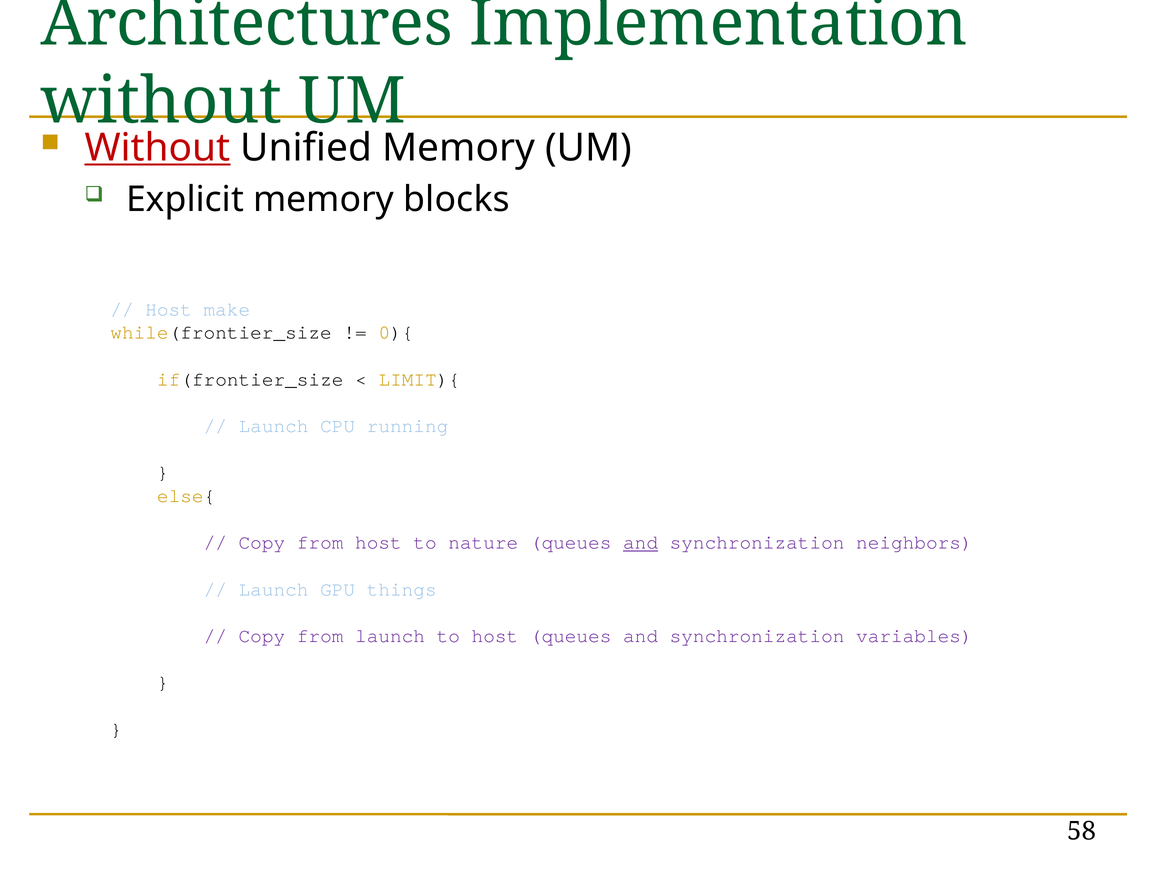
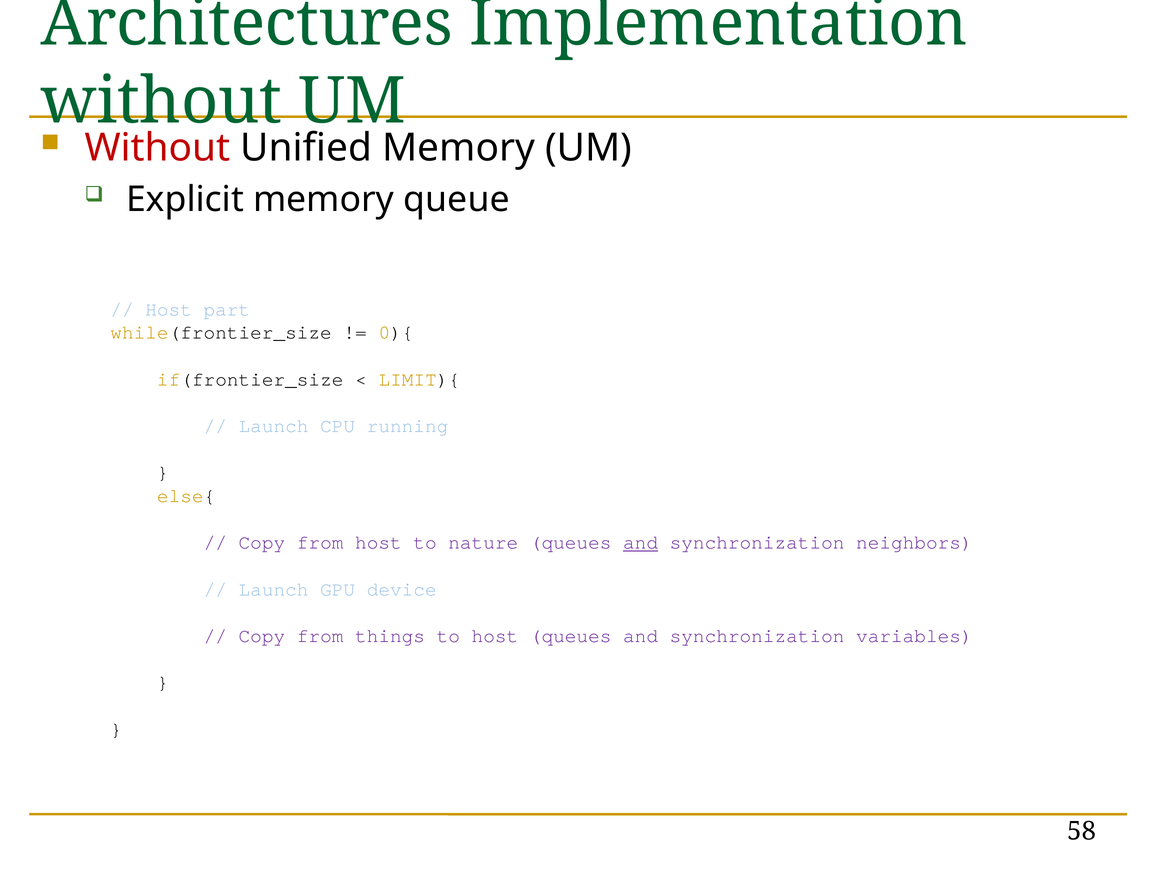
Without at (157, 148) underline: present -> none
blocks: blocks -> queue
make: make -> part
things: things -> device
from launch: launch -> things
